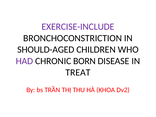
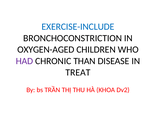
EXERCISE-INCLUDE colour: purple -> blue
SHOULD-AGED: SHOULD-AGED -> OXYGEN-AGED
BORN: BORN -> THAN
